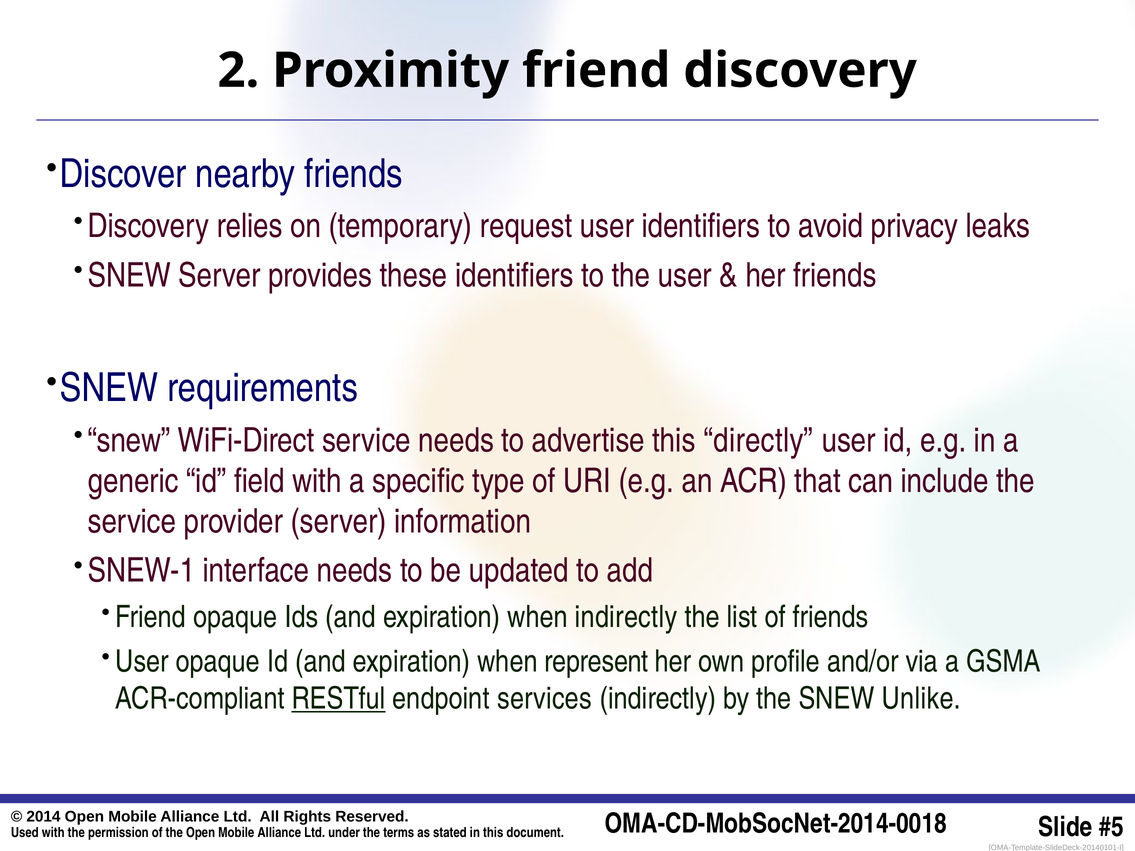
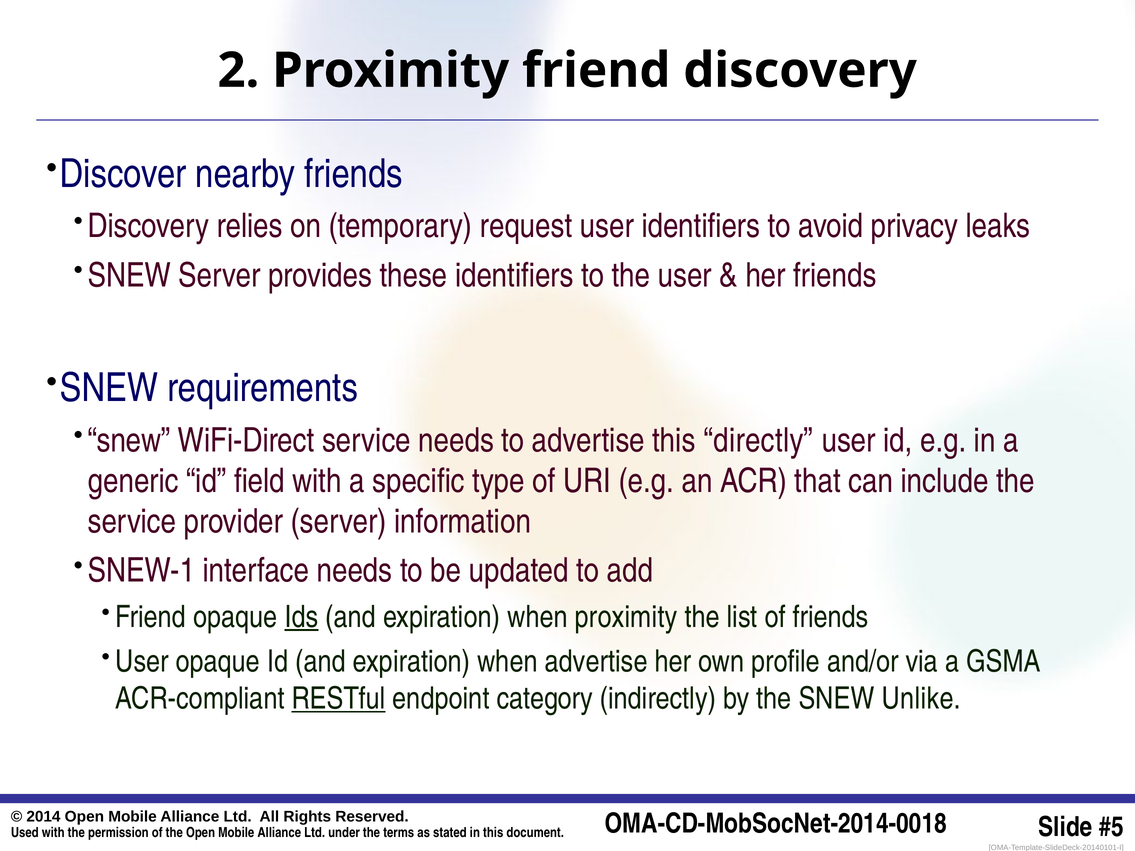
Ids underline: none -> present
when indirectly: indirectly -> proximity
when represent: represent -> advertise
services: services -> category
